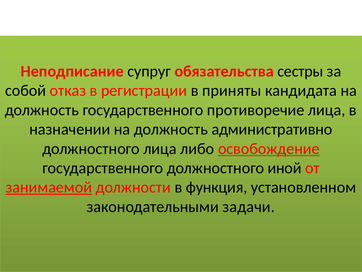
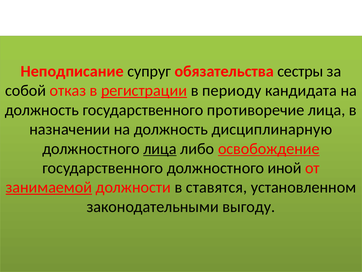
регистрации underline: none -> present
приняты: приняты -> периоду
административно: административно -> дисциплинарную
лица at (160, 148) underline: none -> present
функция: функция -> ставятся
задачи: задачи -> выгоду
